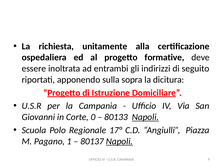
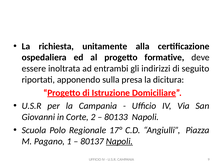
sopra: sopra -> presa
0: 0 -> 2
Napoli at (145, 117) underline: present -> none
